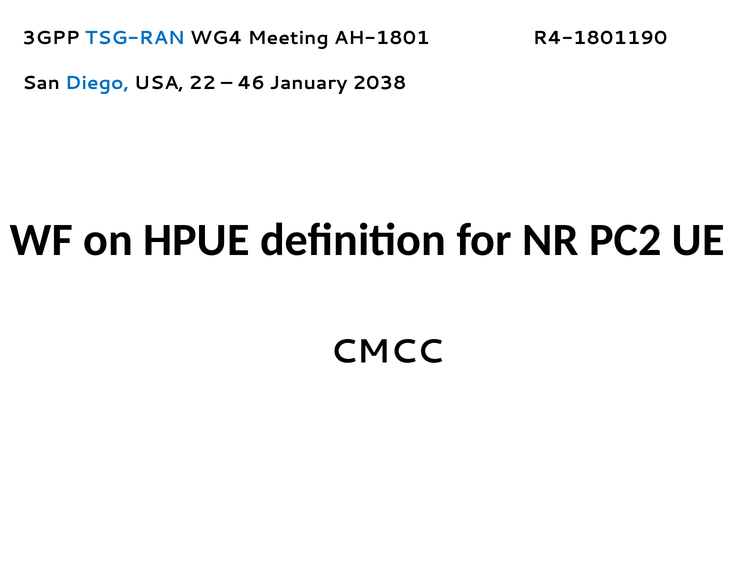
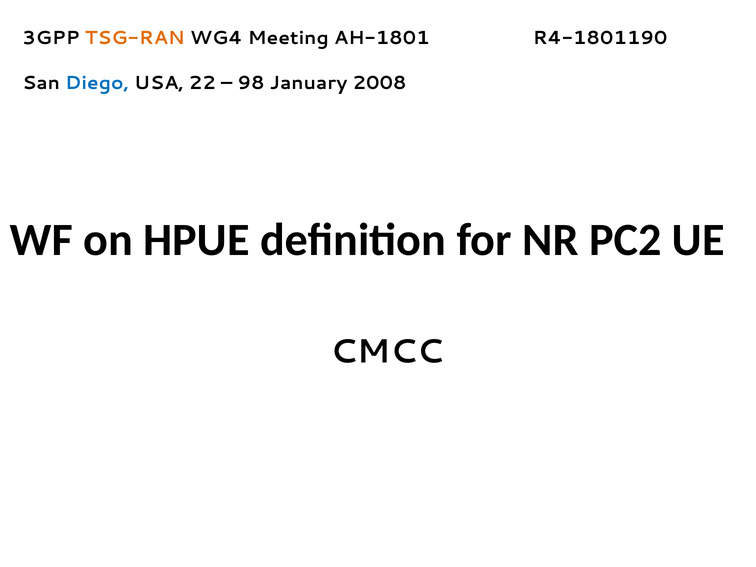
TSG-RAN colour: blue -> orange
46: 46 -> 98
2038: 2038 -> 2008
